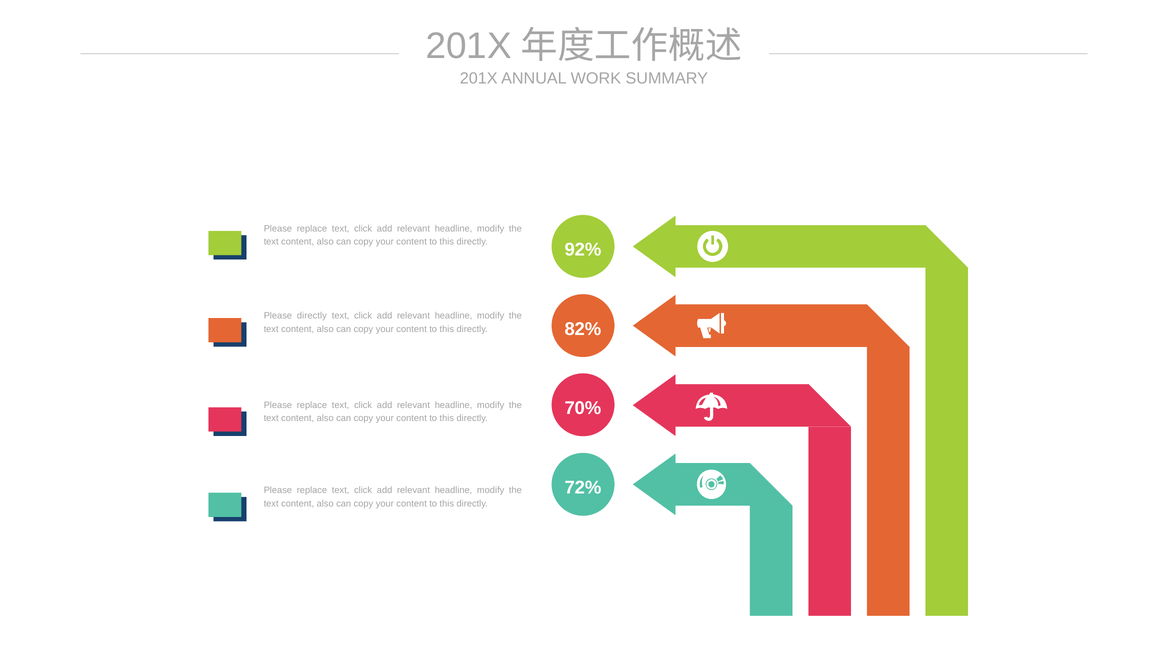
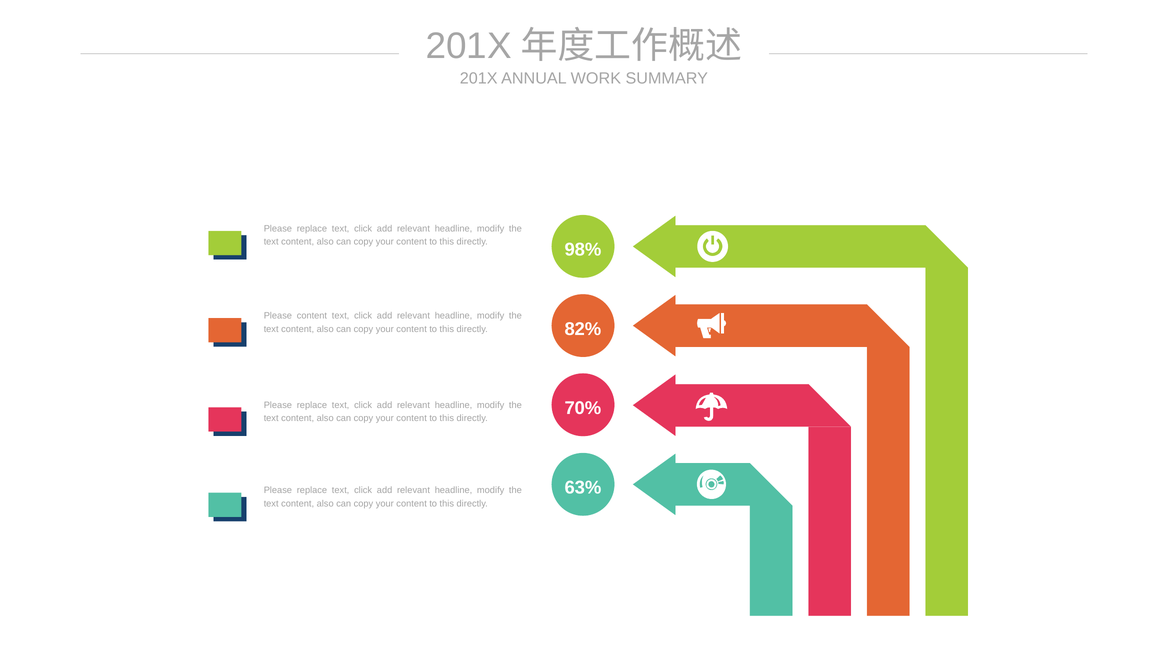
92%: 92% -> 98%
Please directly: directly -> content
72%: 72% -> 63%
